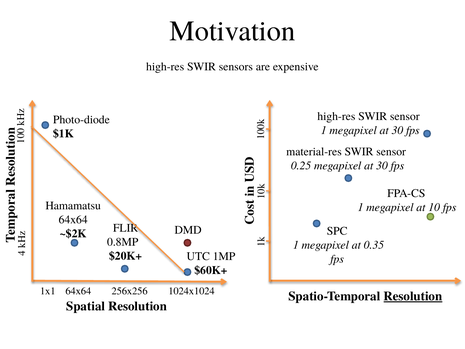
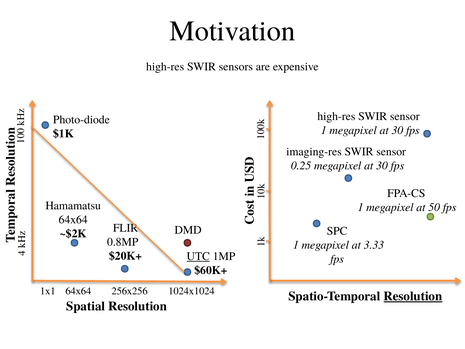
material-res: material-res -> imaging-res
10: 10 -> 50
0.35: 0.35 -> 3.33
UTC underline: none -> present
